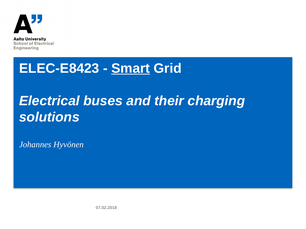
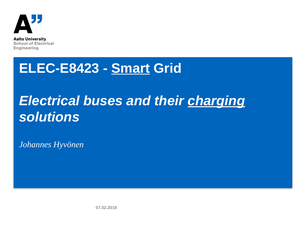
charging underline: none -> present
